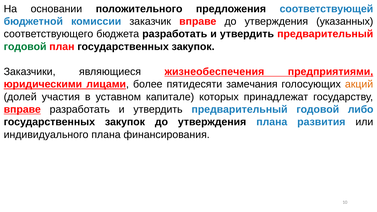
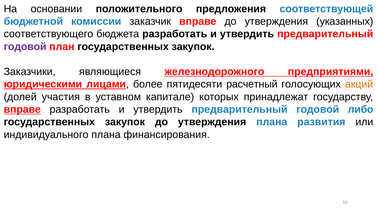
годовой at (25, 47) colour: green -> purple
жизнеобеспечения: жизнеобеспечения -> железнодорожного
замечания: замечания -> расчетный
